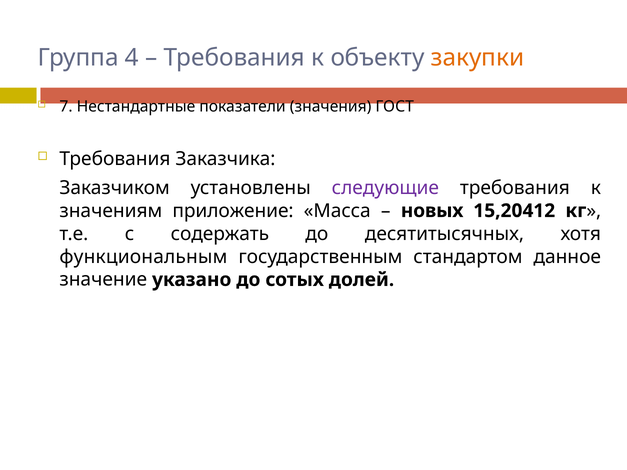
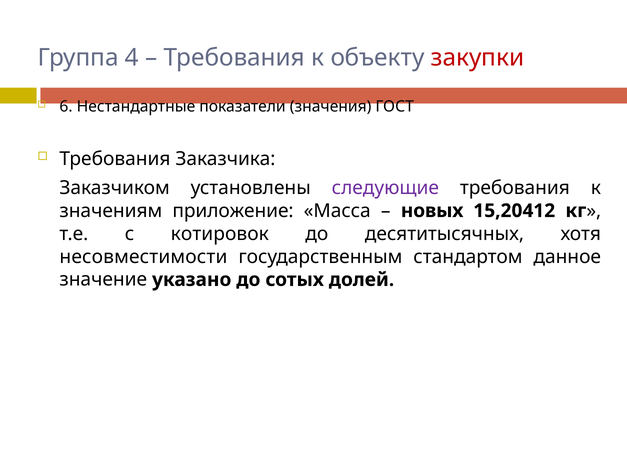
закупки colour: orange -> red
7: 7 -> 6
содержать: содержать -> котировок
функциональным: функциональным -> несовместимости
